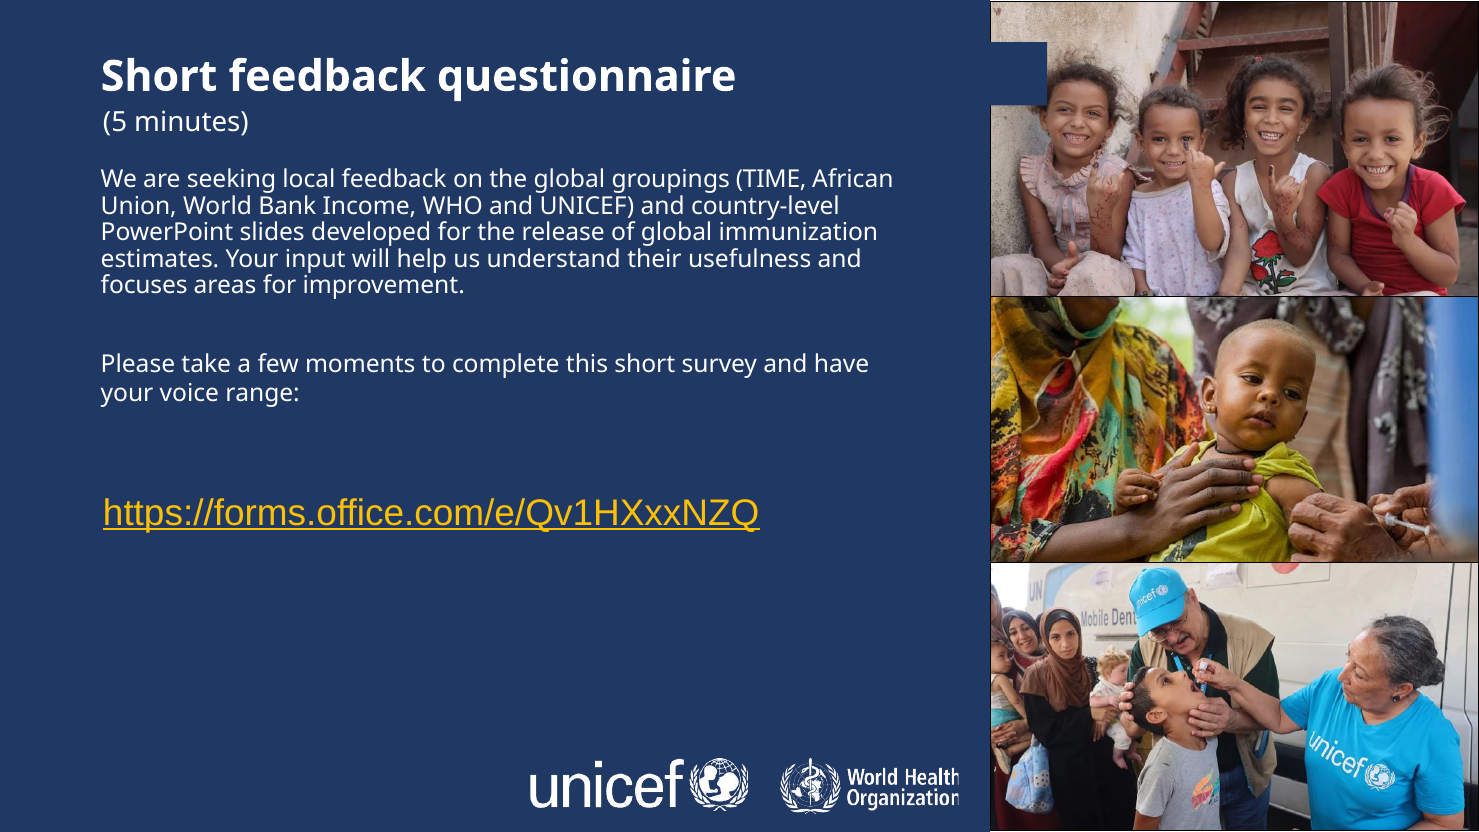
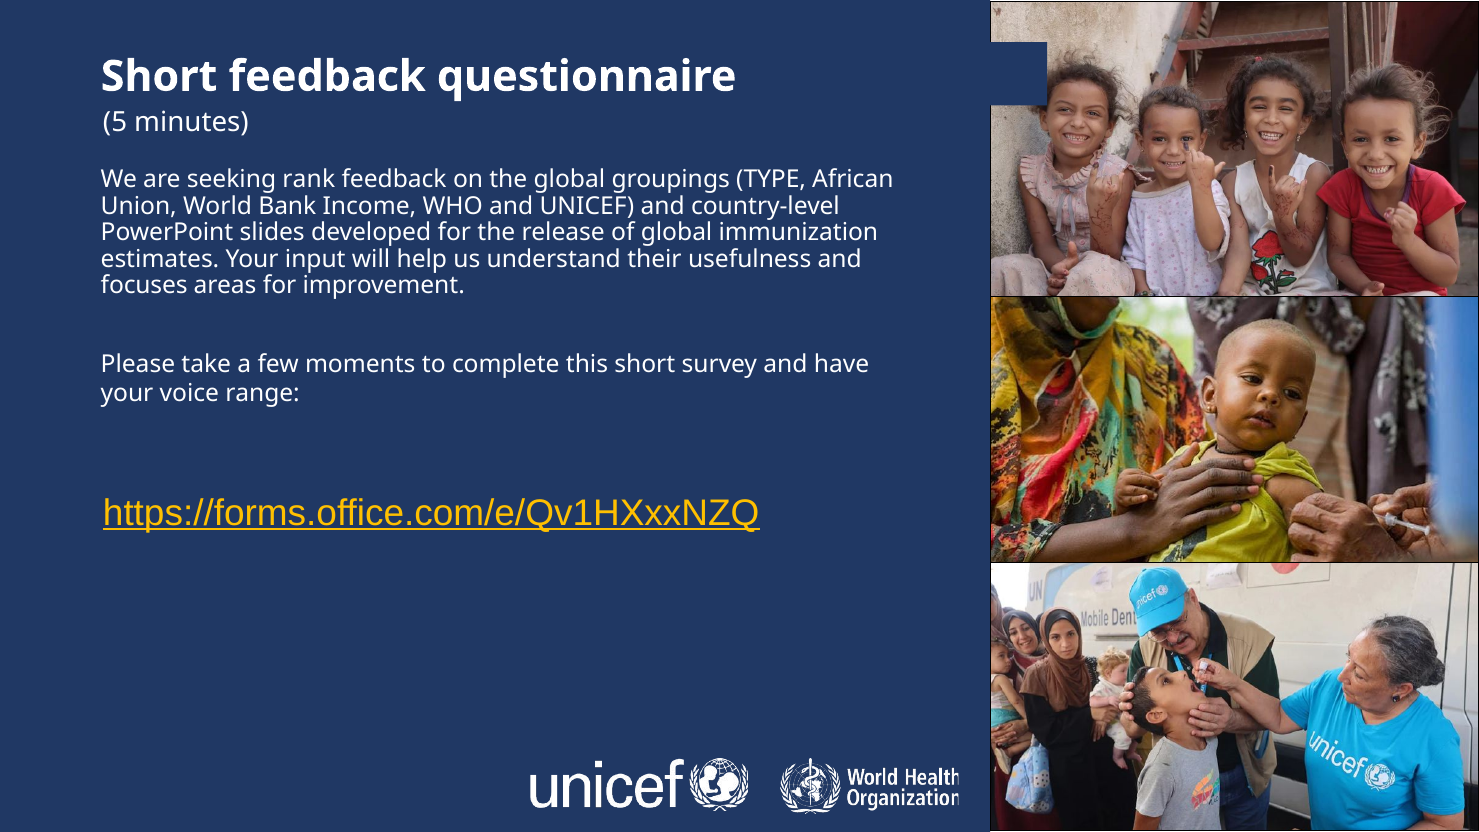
local: local -> rank
TIME: TIME -> TYPE
